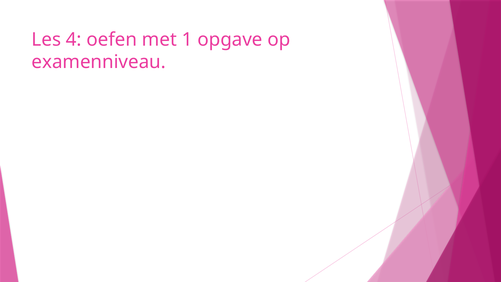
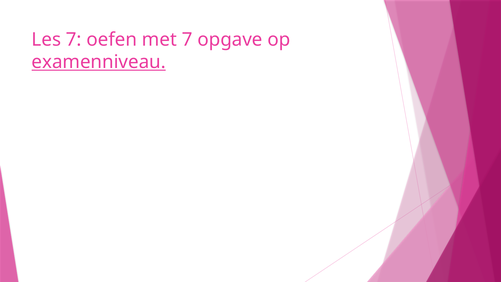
Les 4: 4 -> 7
met 1: 1 -> 7
examenniveau underline: none -> present
